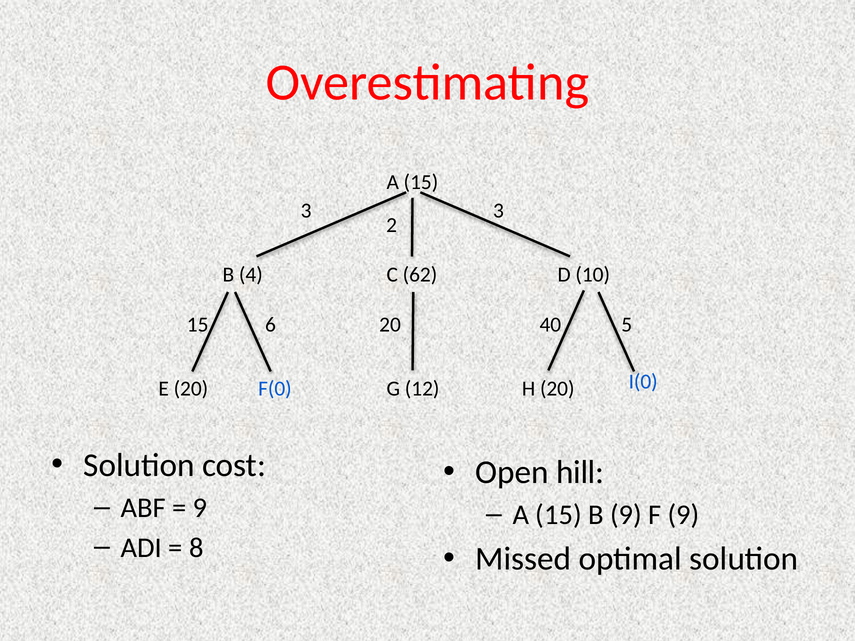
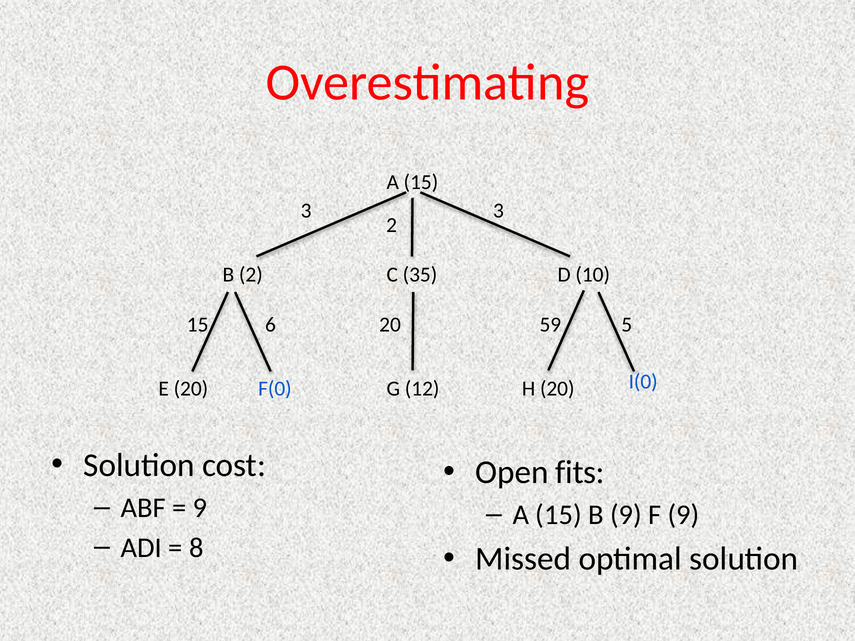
B 4: 4 -> 2
62: 62 -> 35
40: 40 -> 59
hill: hill -> fits
